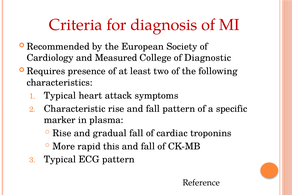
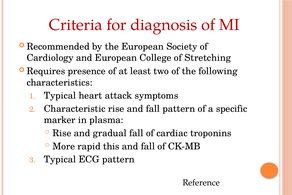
and Measured: Measured -> European
Diagnostic: Diagnostic -> Stretching
